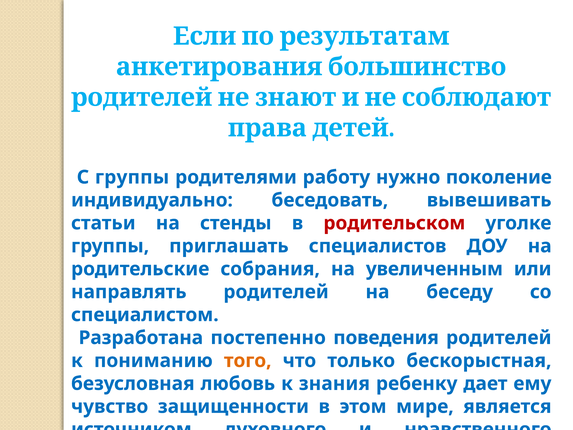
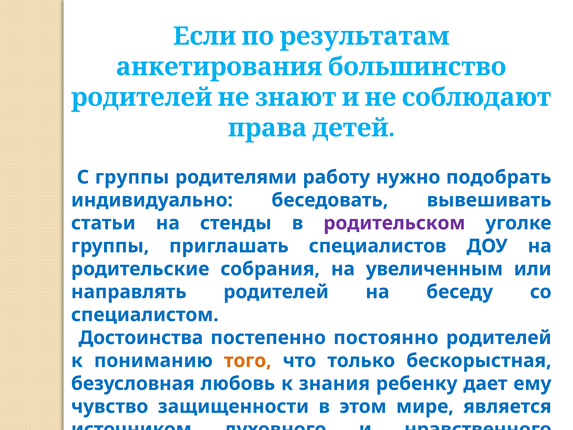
поколение: поколение -> подобрать
родительском colour: red -> purple
Разработана: Разработана -> Достоинства
поведения: поведения -> постоянно
